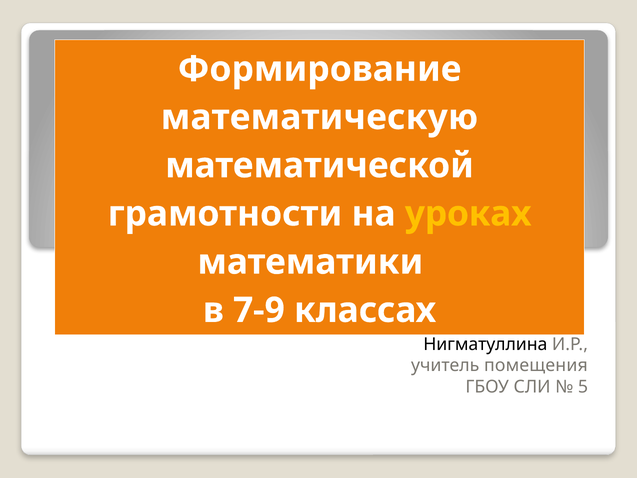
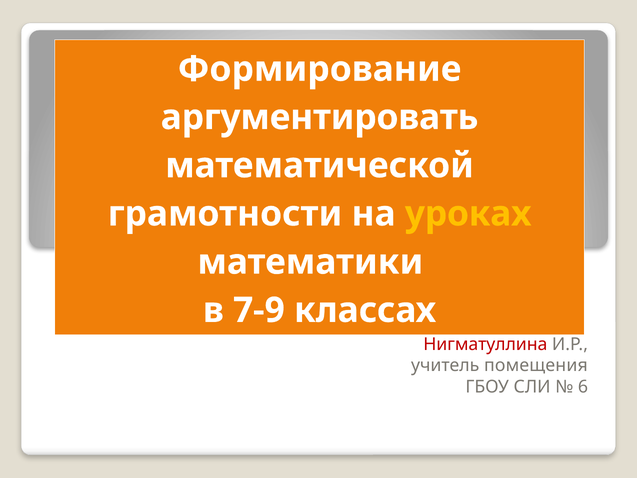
математическую: математическую -> аргументировать
Нигматуллина colour: black -> red
5: 5 -> 6
